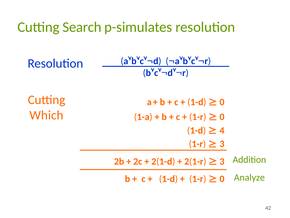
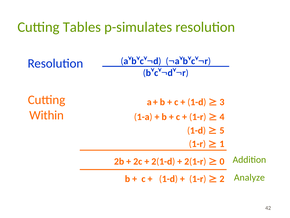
Search: Search -> Tables
0 at (222, 102): 0 -> 3
Which: Which -> Within
0 at (222, 117): 0 -> 4
4: 4 -> 5
3 at (222, 144): 3 -> 1
3 at (222, 161): 3 -> 0
0 at (222, 178): 0 -> 2
